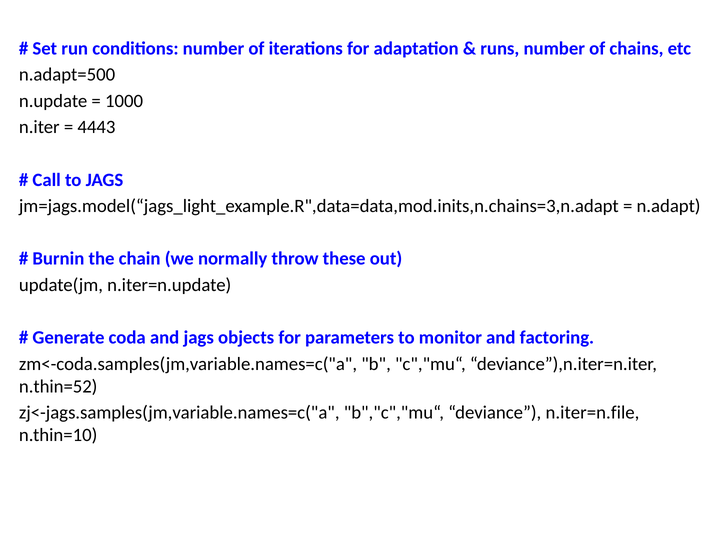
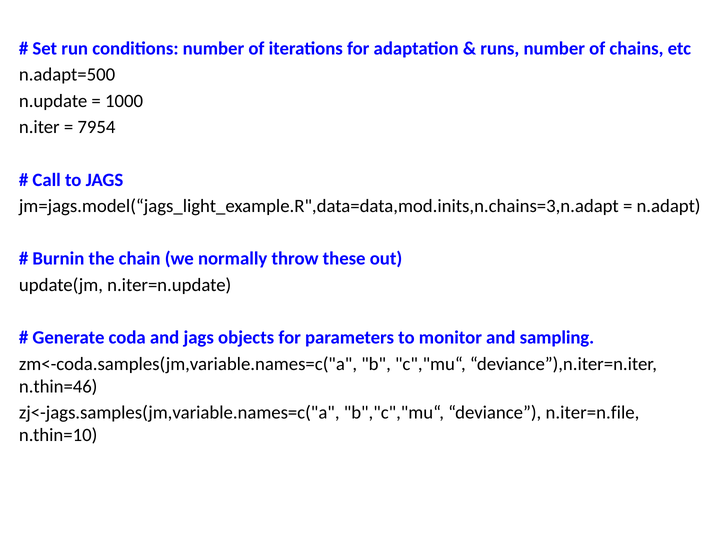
4443: 4443 -> 7954
factoring: factoring -> sampling
n.thin=52: n.thin=52 -> n.thin=46
